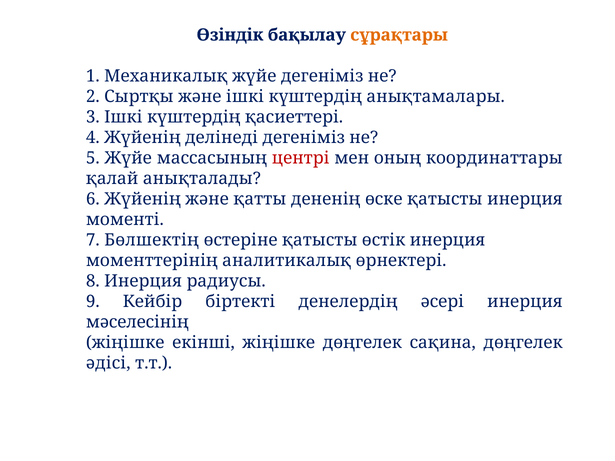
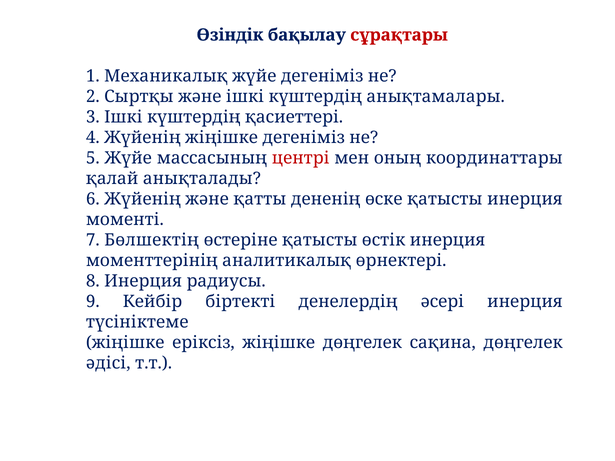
сұрақтары colour: orange -> red
Жүйенің делінеді: делінеді -> жіңішке
мәселесінің: мәселесінің -> түсініктеме
екінші: екінші -> еріксіз
